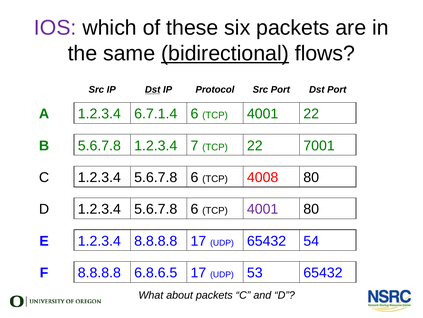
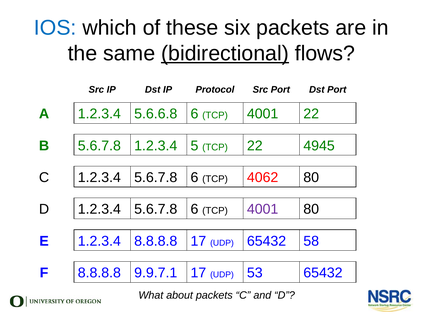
IOS colour: purple -> blue
Dst at (153, 89) underline: present -> none
6.7.1.4: 6.7.1.4 -> 5.6.6.8
7: 7 -> 5
7001: 7001 -> 4945
4008: 4008 -> 4062
54: 54 -> 58
6.8.6.5: 6.8.6.5 -> 9.9.7.1
